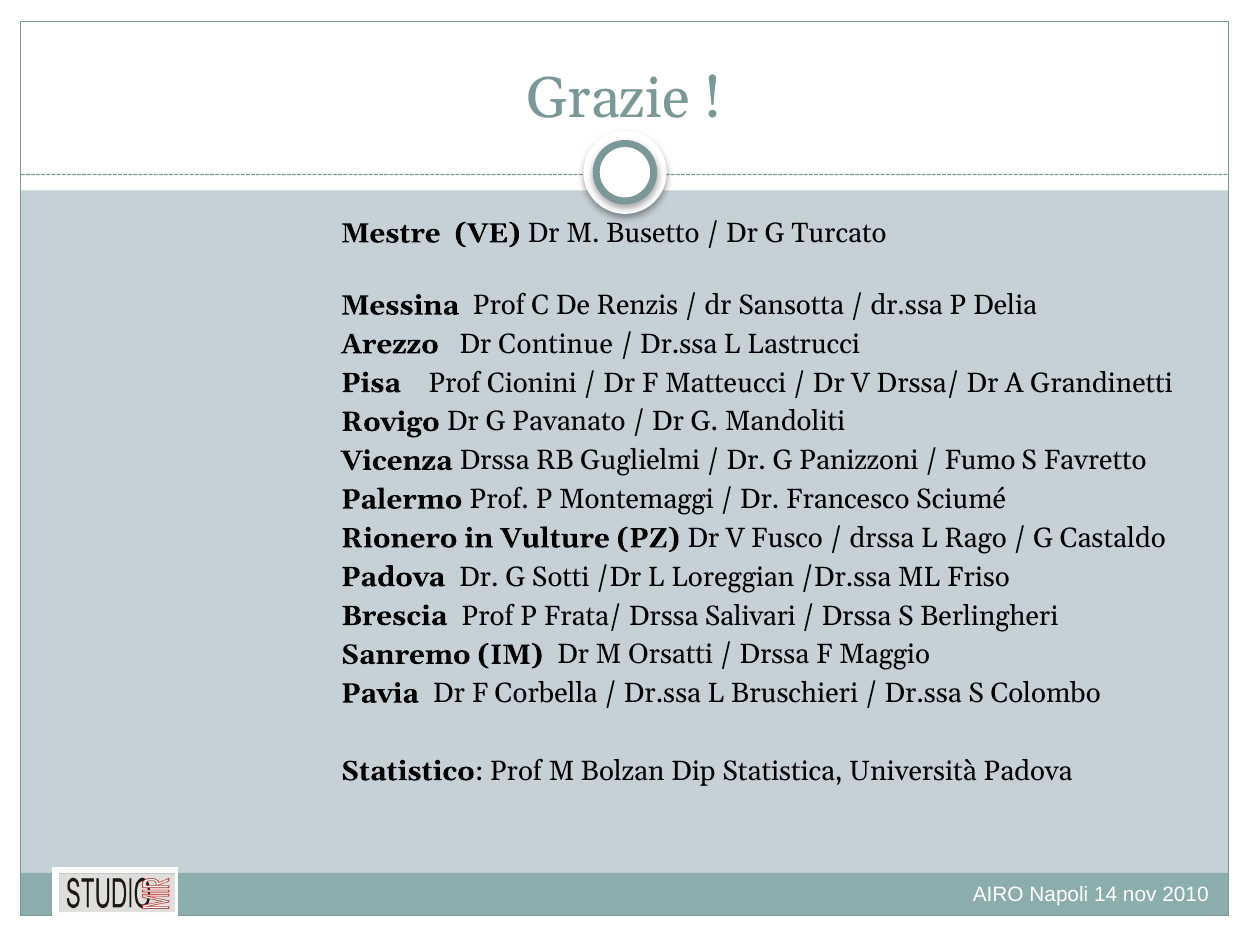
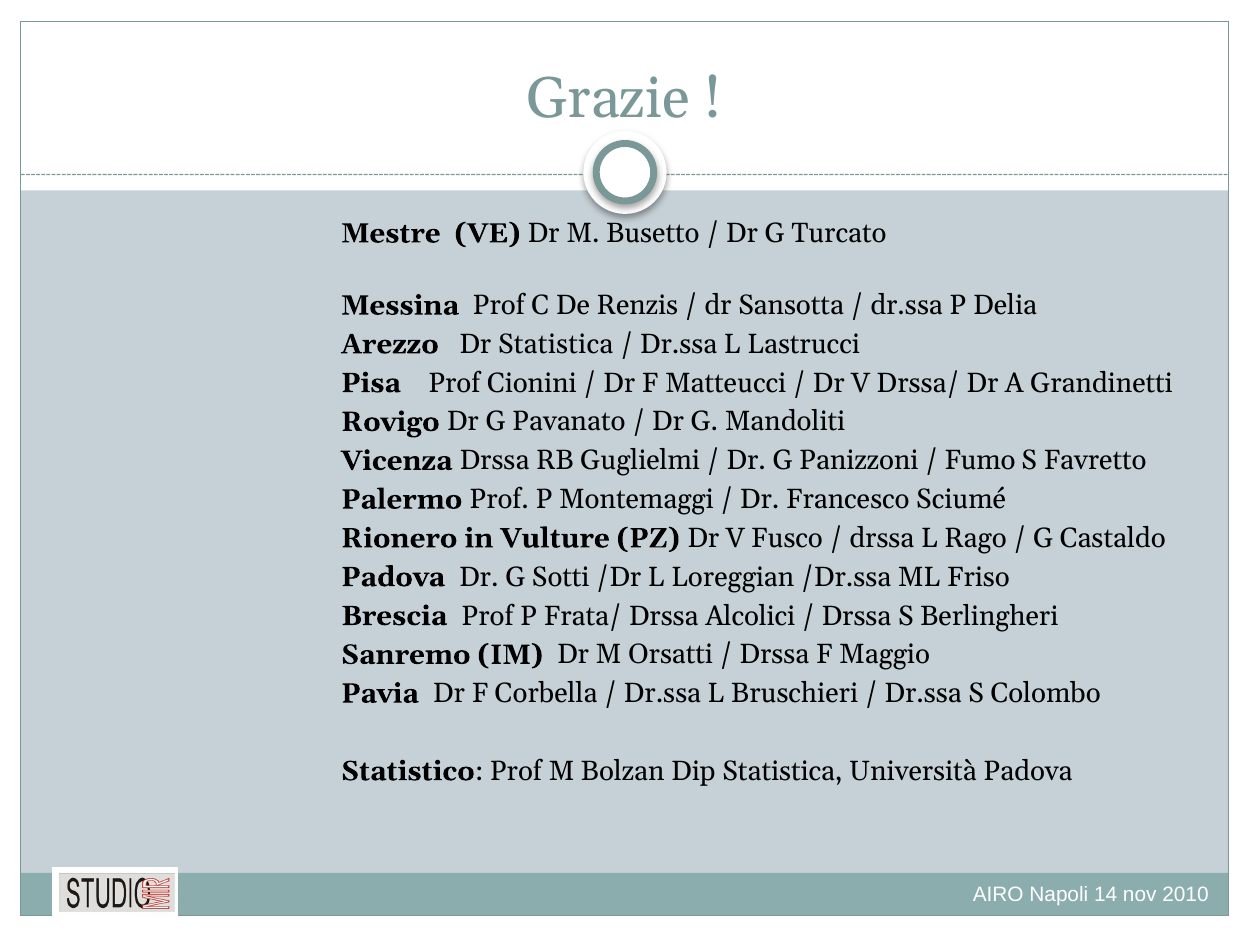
Dr Continue: Continue -> Statistica
Salivari: Salivari -> Alcolici
